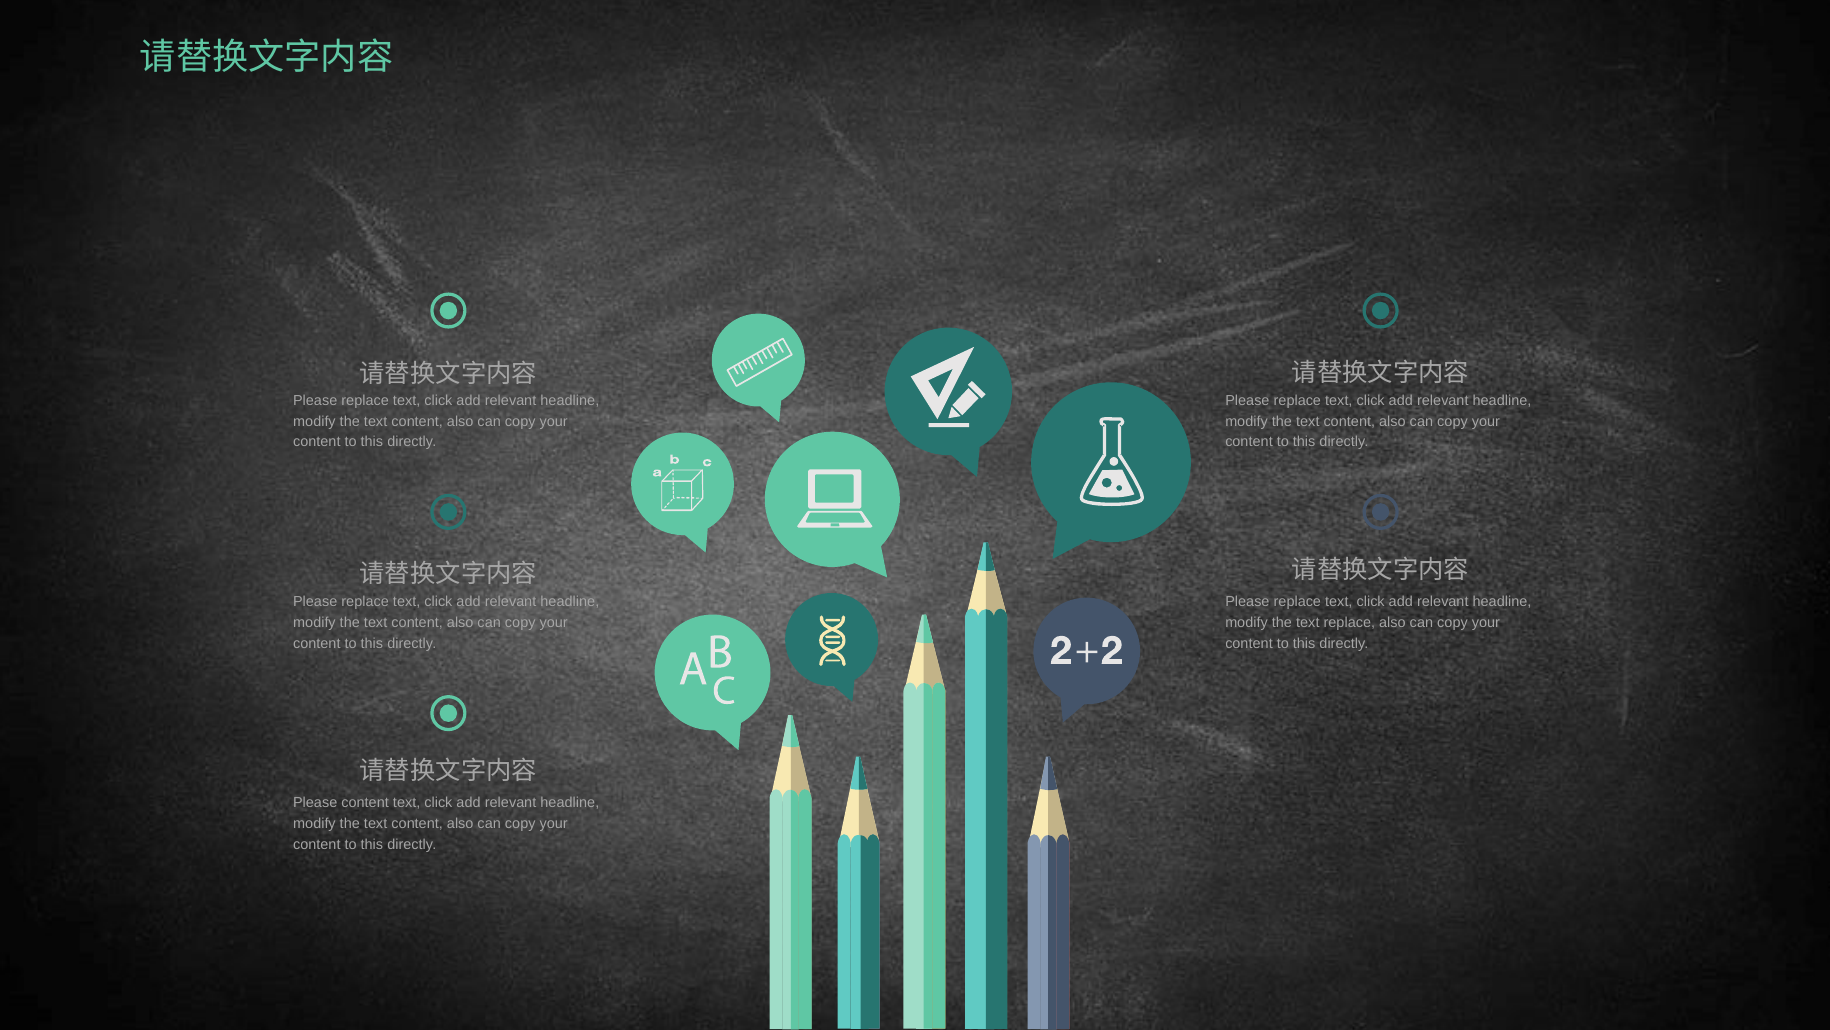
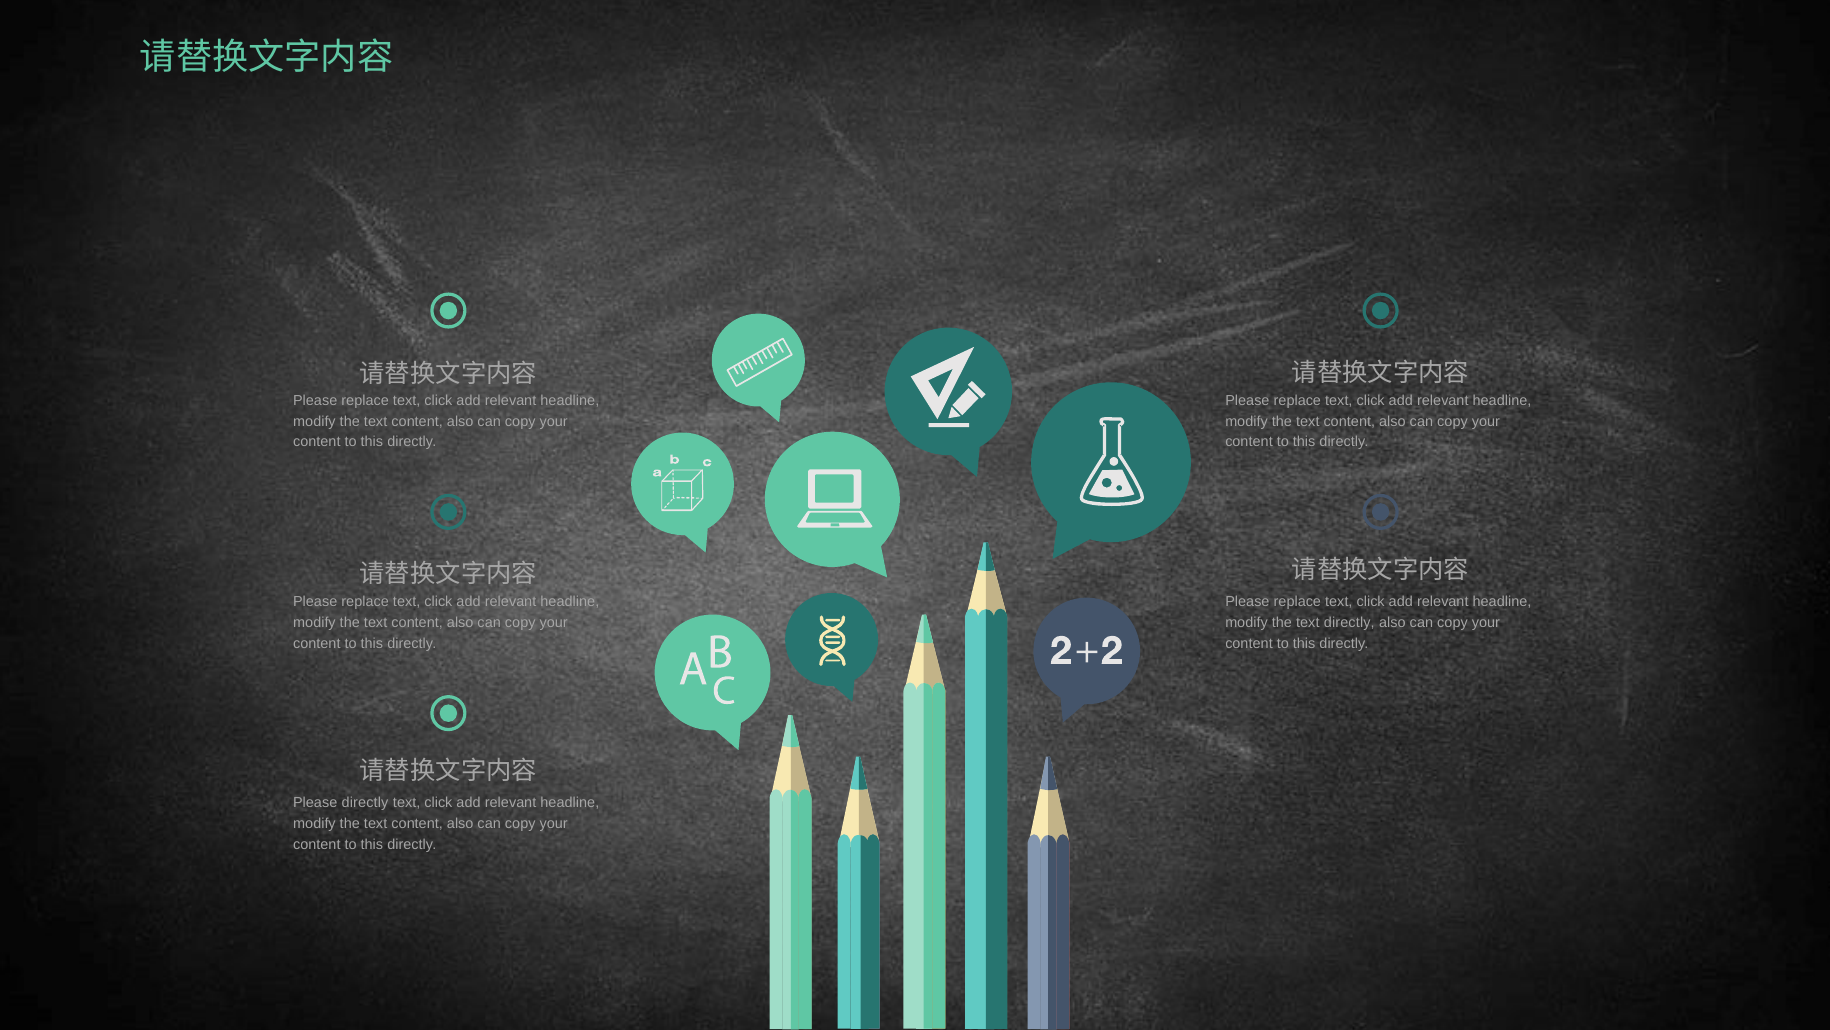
text replace: replace -> directly
Please content: content -> directly
